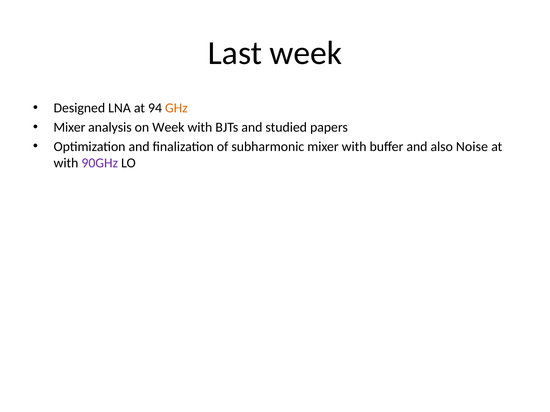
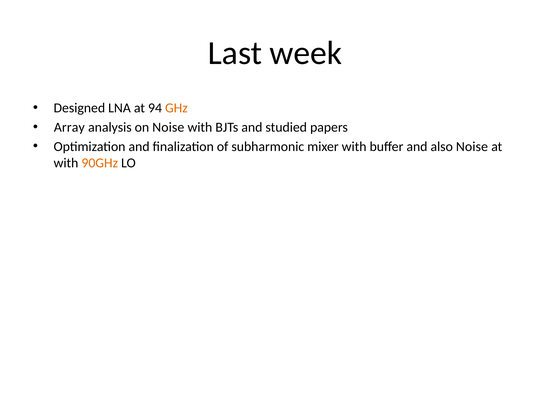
Mixer at (69, 127): Mixer -> Array
on Week: Week -> Noise
90GHz colour: purple -> orange
